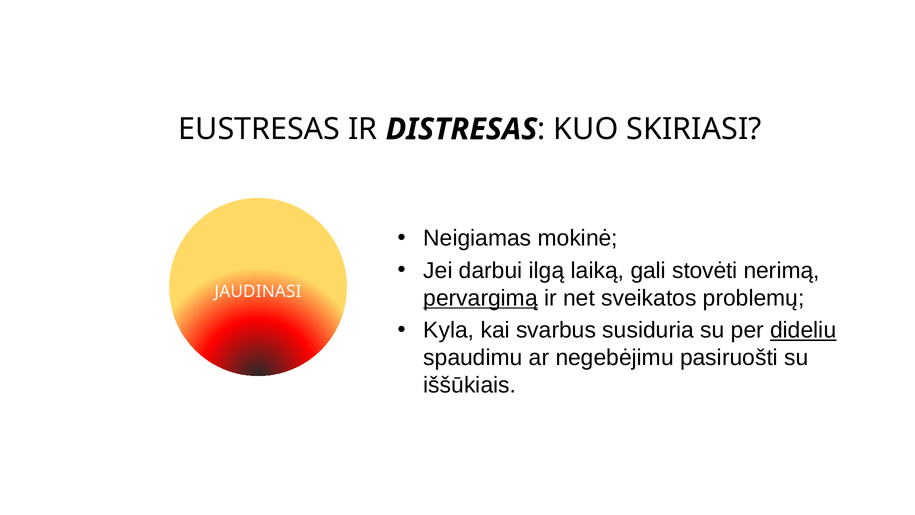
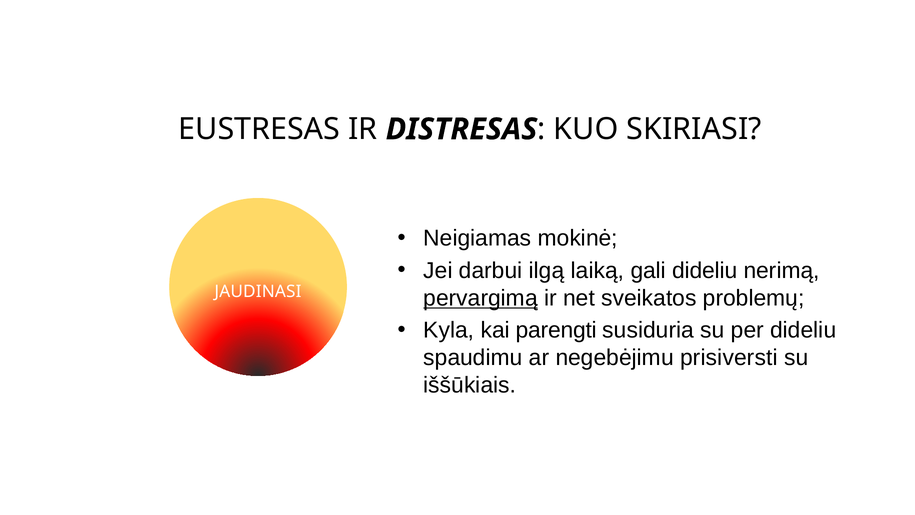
gali stovėti: stovėti -> dideliu
svarbus: svarbus -> parengti
dideliu at (803, 330) underline: present -> none
pasiruošti: pasiruošti -> prisiversti
